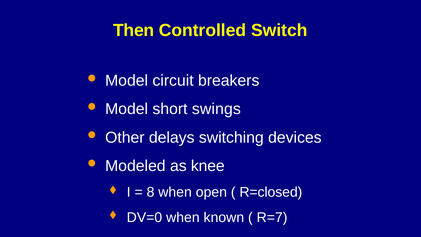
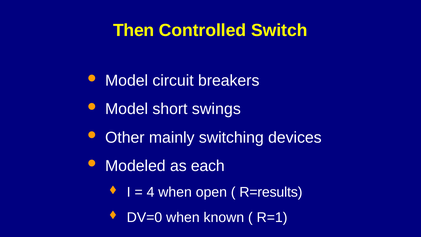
delays: delays -> mainly
knee: knee -> each
8: 8 -> 4
R=closed: R=closed -> R=results
R=7: R=7 -> R=1
